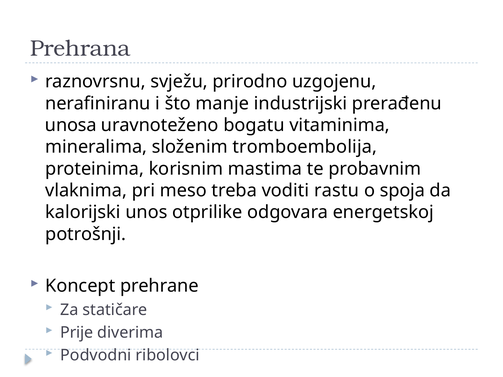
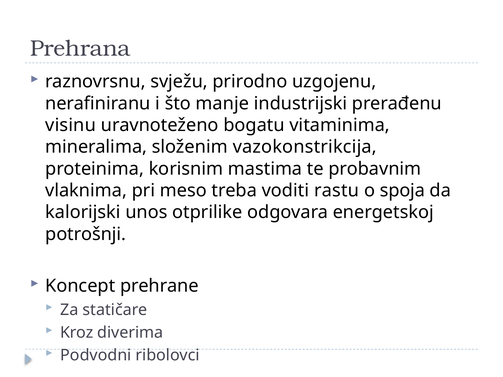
unosa: unosa -> visinu
tromboembolija: tromboembolija -> vazokonstrikcija
Prije: Prije -> Kroz
